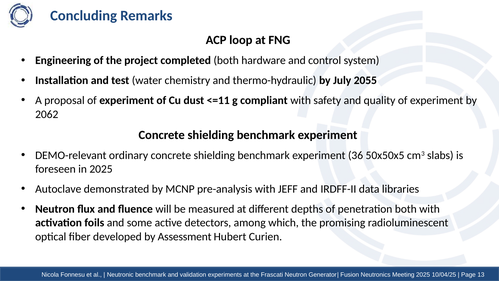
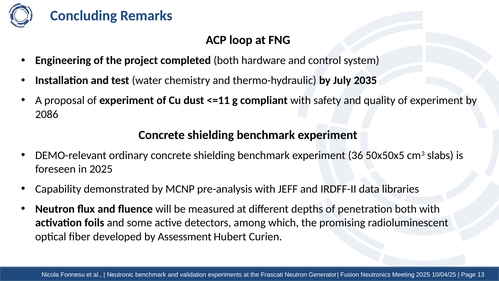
2055: 2055 -> 2035
2062: 2062 -> 2086
Autoclave: Autoclave -> Capability
